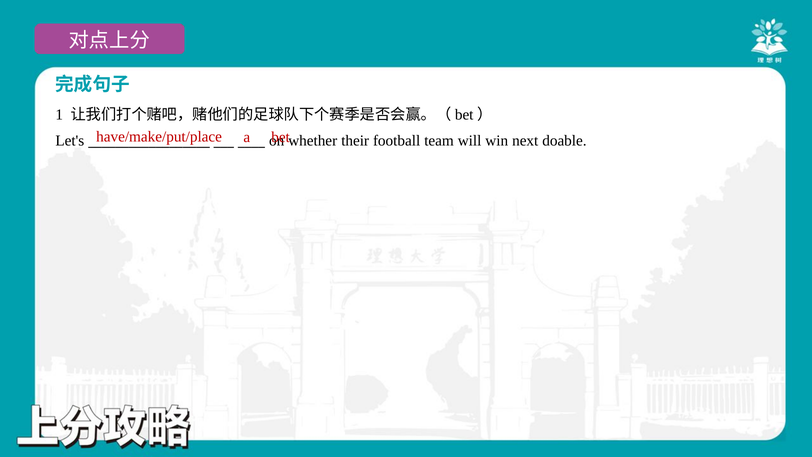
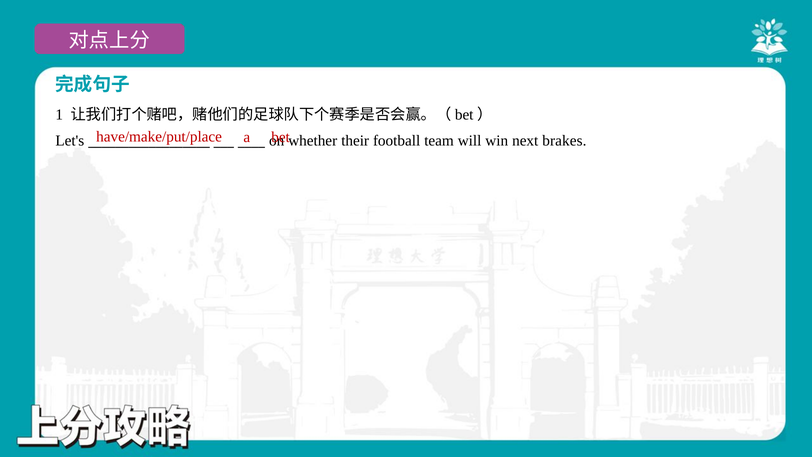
doable: doable -> brakes
